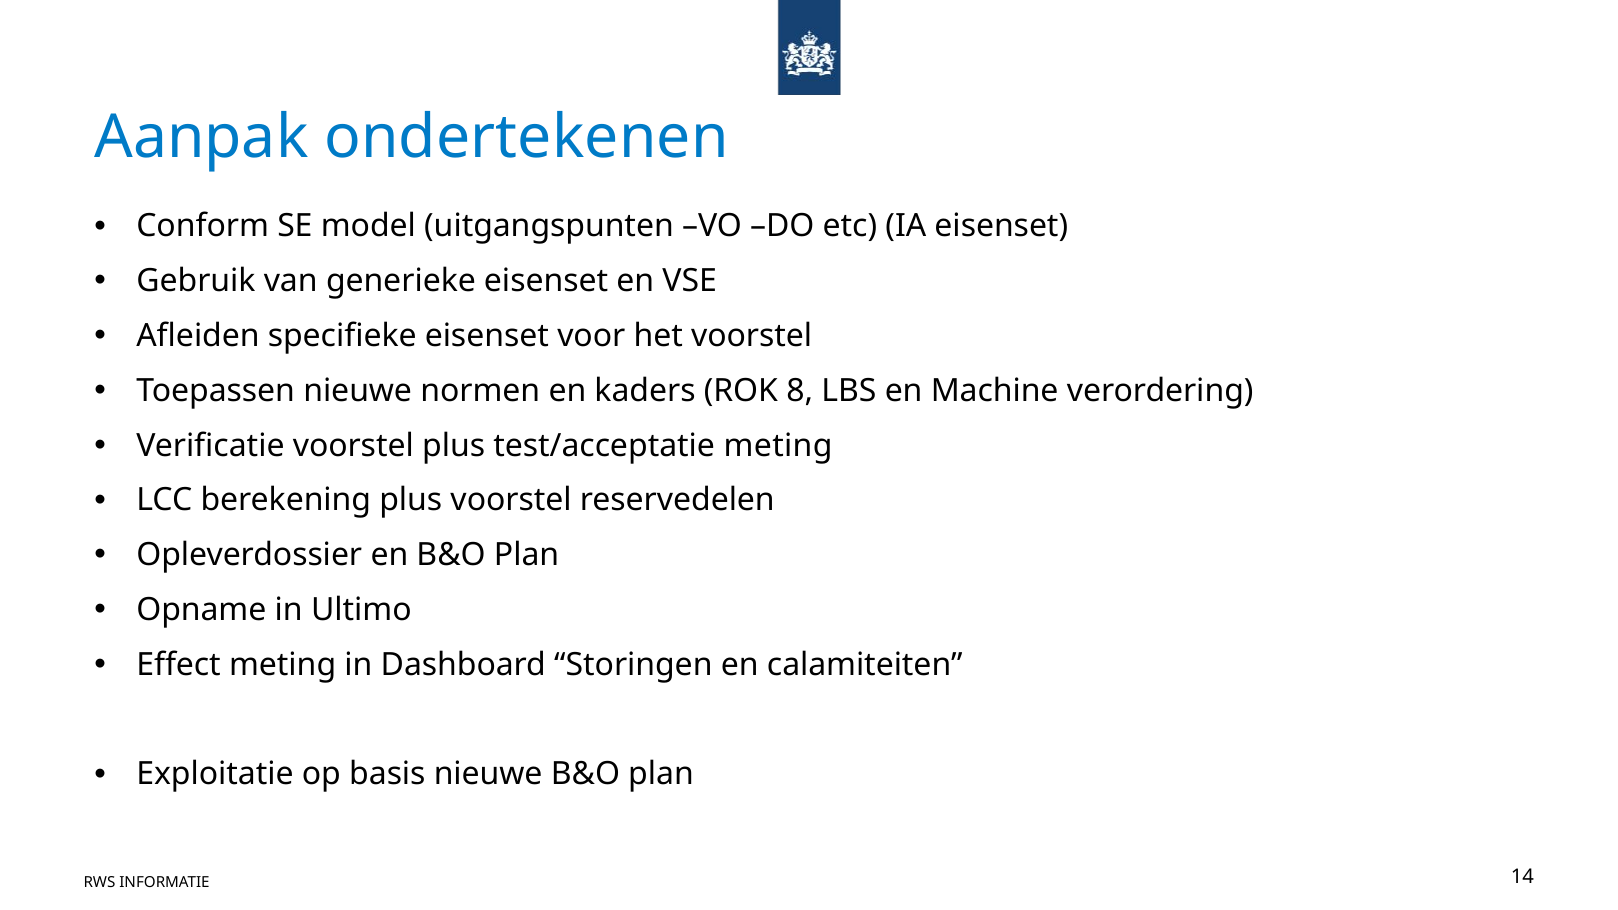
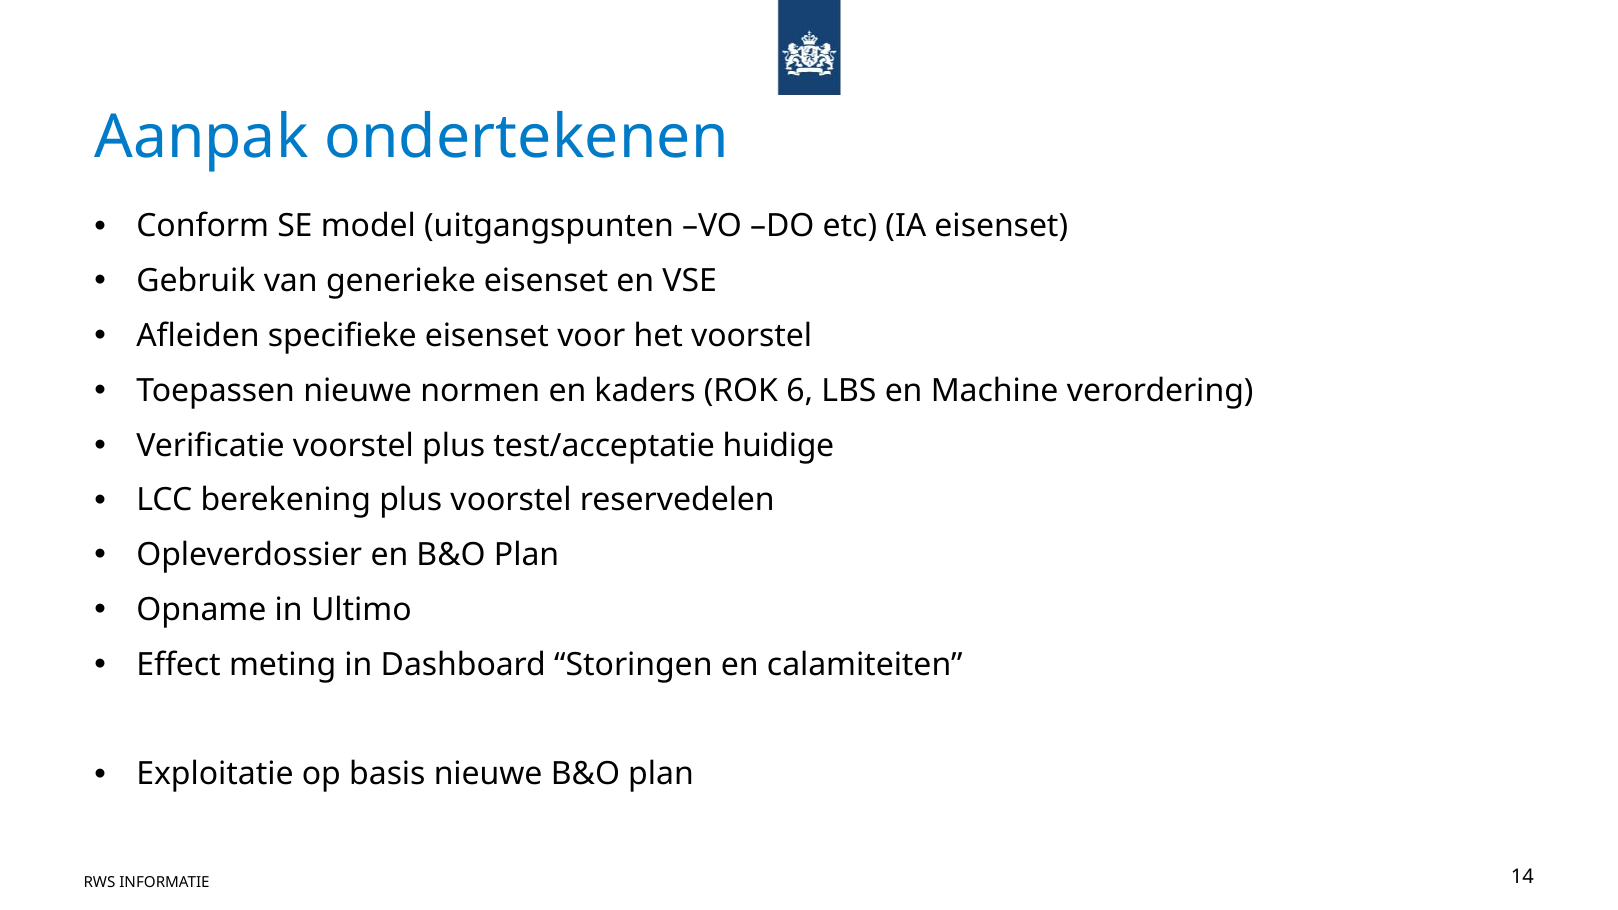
8: 8 -> 6
test/acceptatie meting: meting -> huidige
